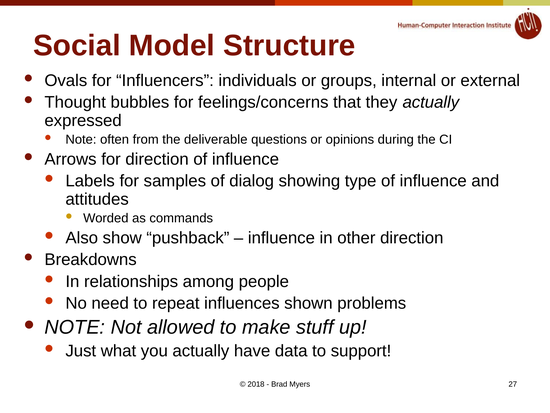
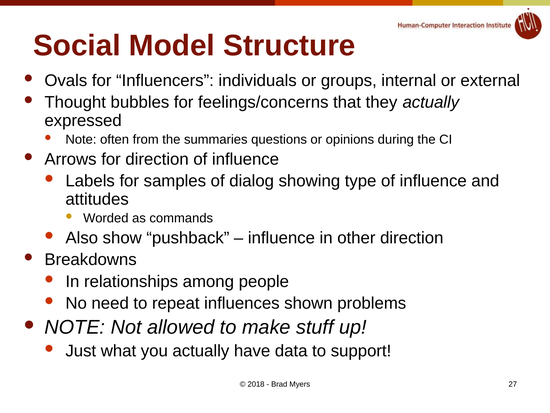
deliverable: deliverable -> summaries
